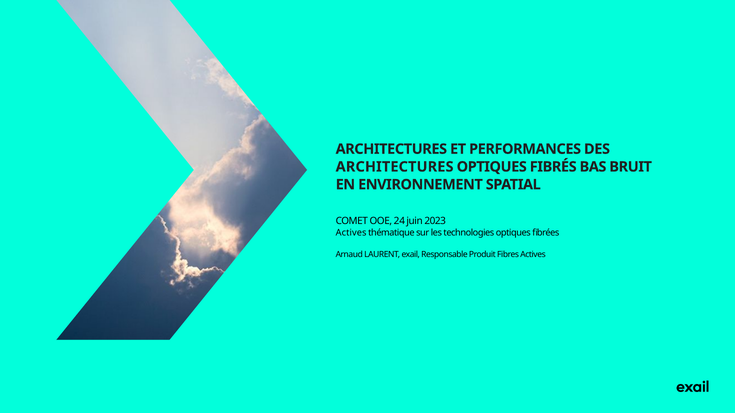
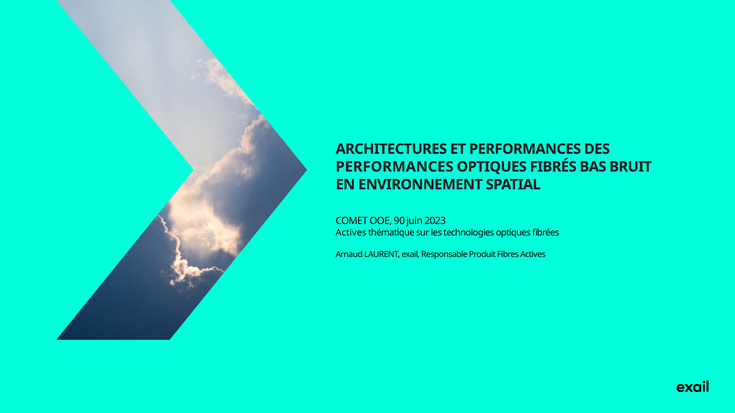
ARCHITECTURES at (395, 167): ARCHITECTURES -> PERFORMANCES
24: 24 -> 90
